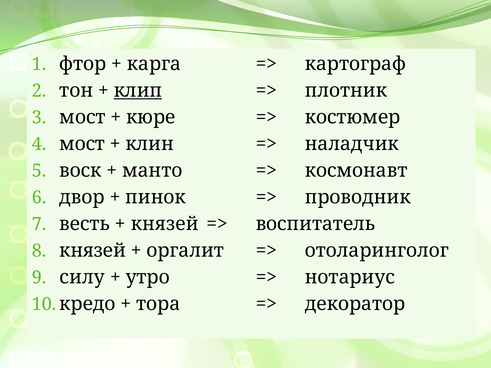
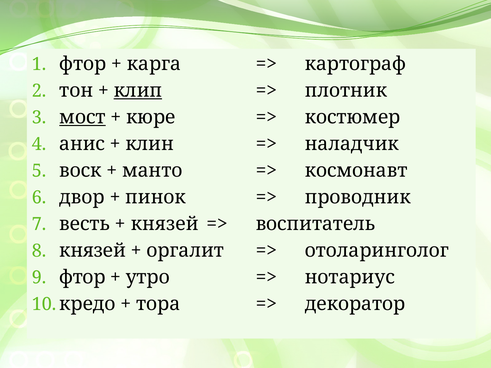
мост at (82, 117) underline: none -> present
мост at (82, 144): мост -> анис
силу at (82, 278): силу -> фтор
